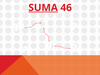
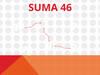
SUMA underline: present -> none
